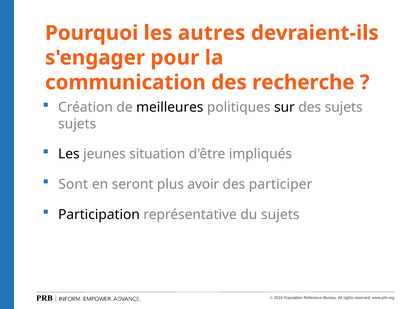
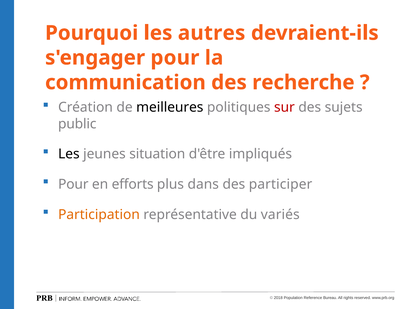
sur colour: black -> red
sujets at (77, 124): sujets -> public
Sont at (73, 184): Sont -> Pour
seront: seront -> efforts
avoir: avoir -> dans
Participation colour: black -> orange
du sujets: sujets -> variés
